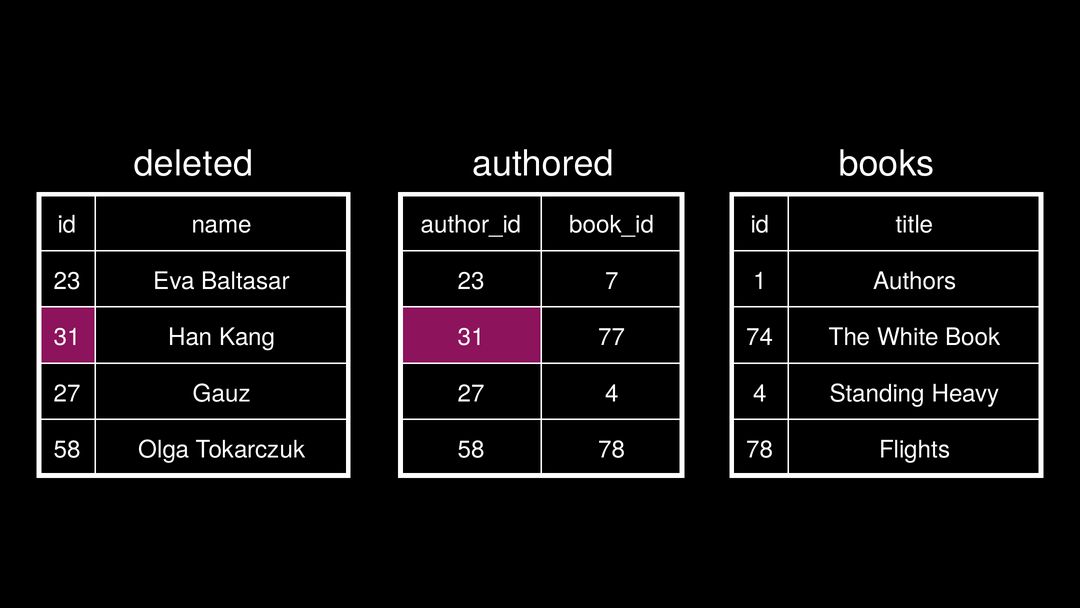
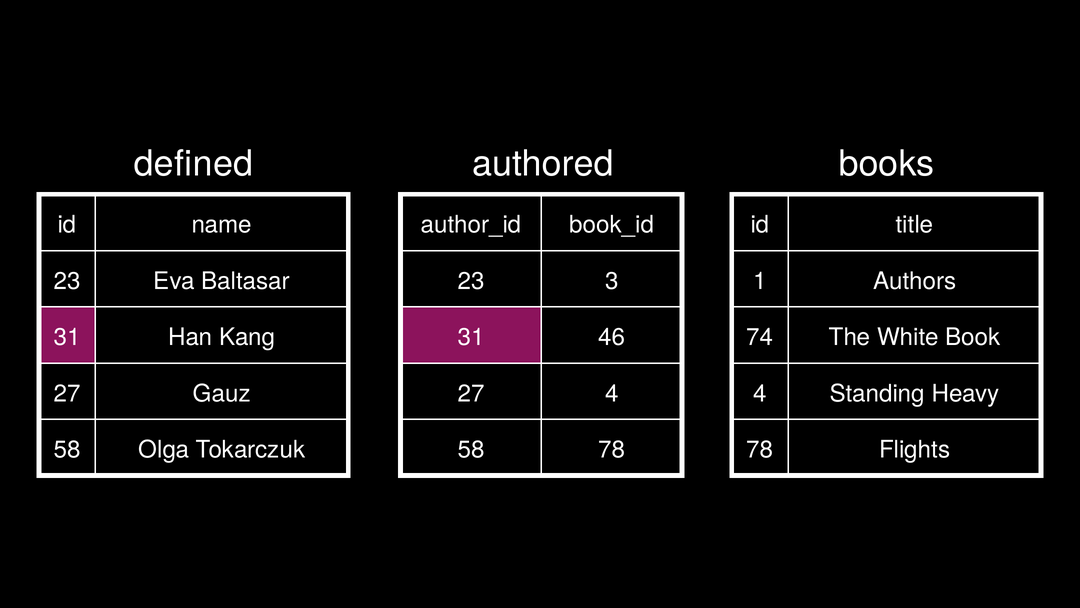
deleted: deleted -> defined
7: 7 -> 3
77: 77 -> 46
